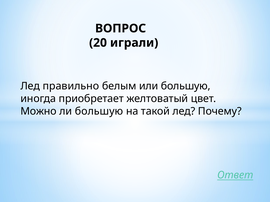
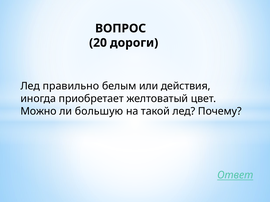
играли: играли -> дороги
или большую: большую -> действия
